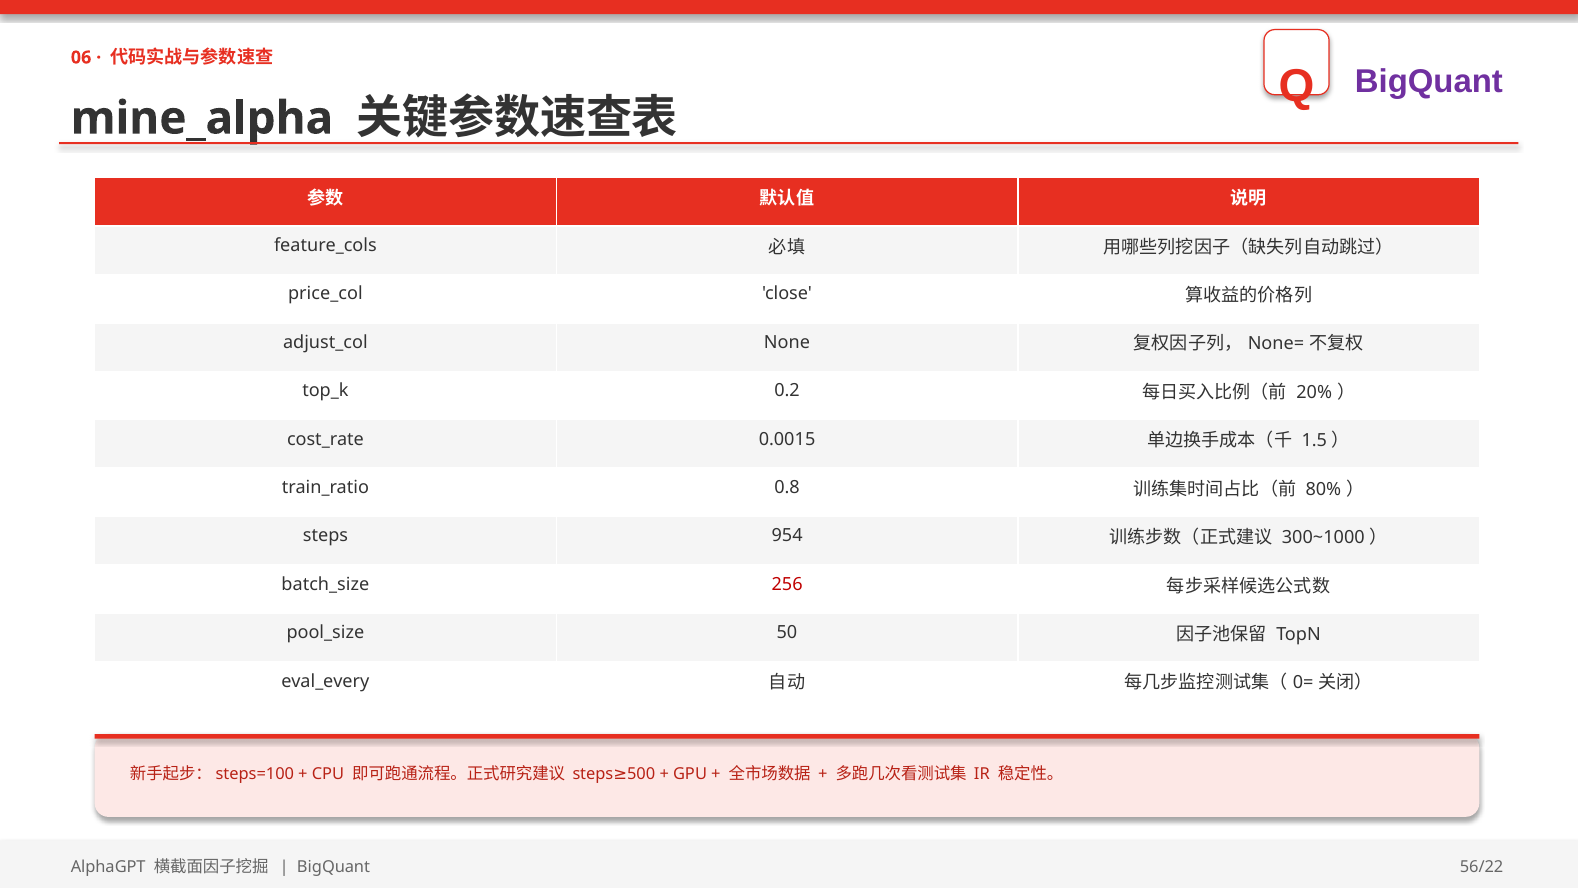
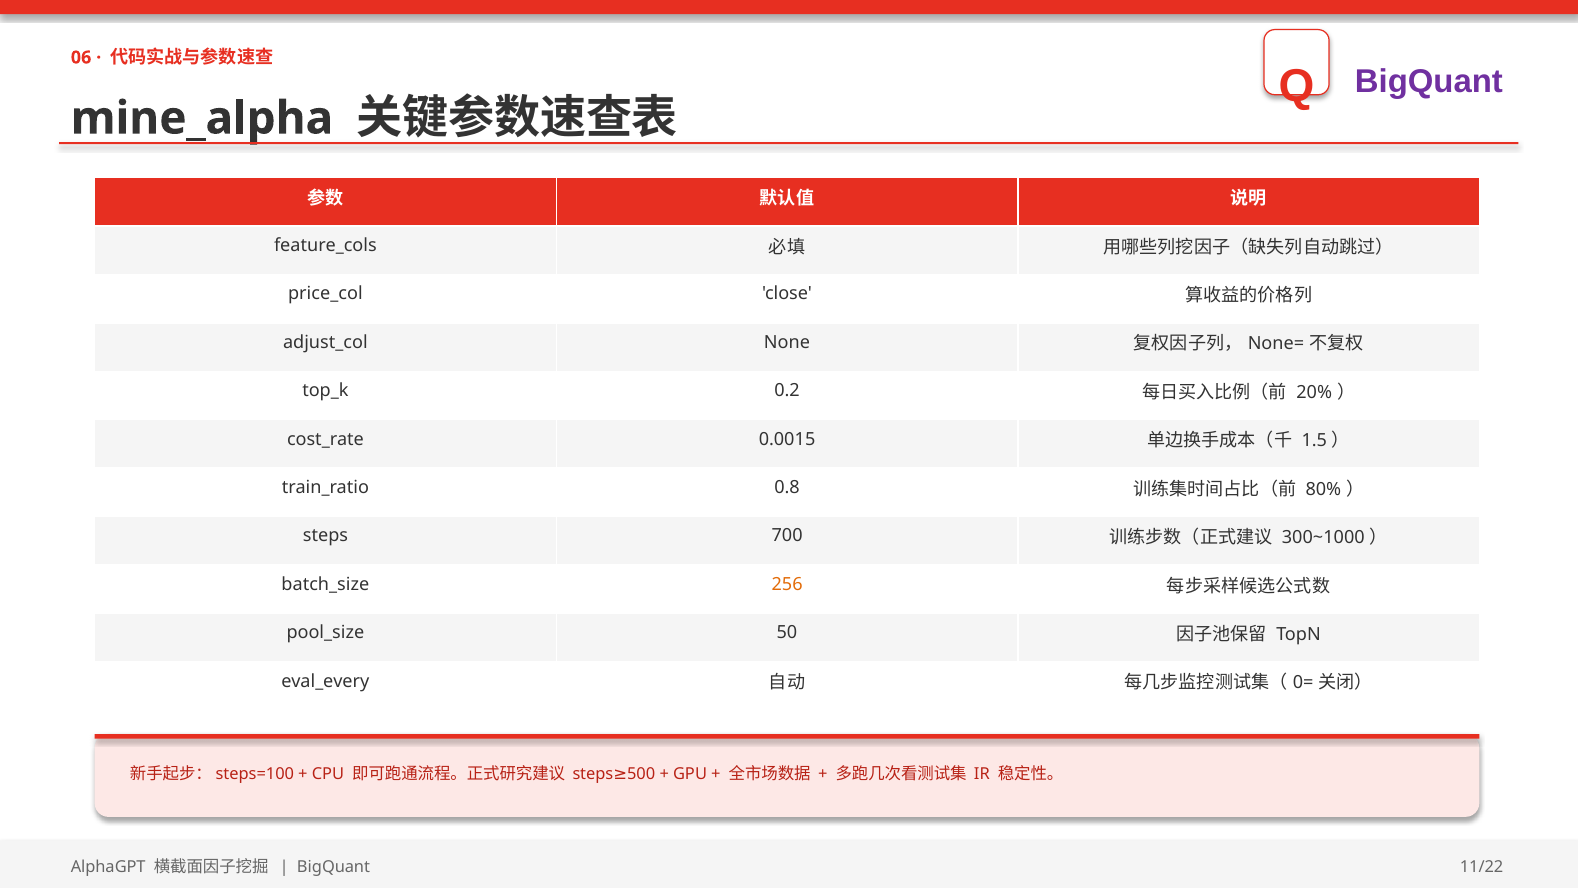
954: 954 -> 700
256 colour: red -> orange
56/22: 56/22 -> 11/22
